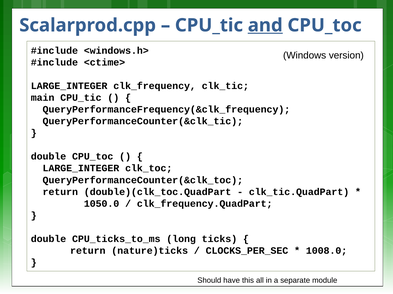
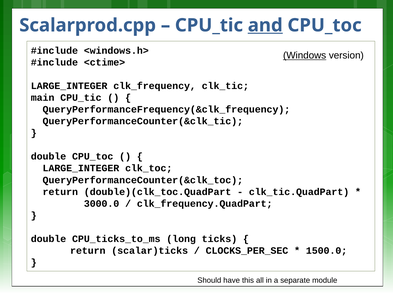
Windows underline: none -> present
1050.0: 1050.0 -> 3000.0
nature)ticks: nature)ticks -> scalar)ticks
1008.0: 1008.0 -> 1500.0
